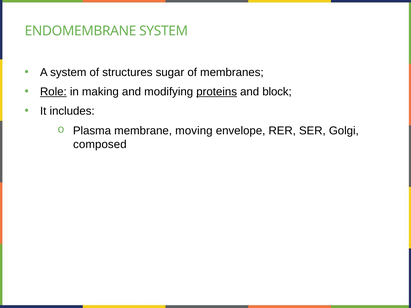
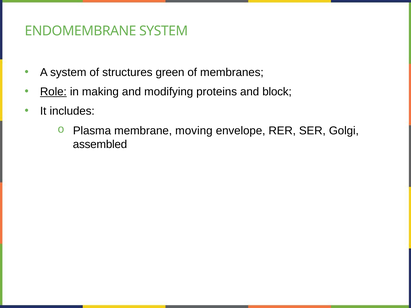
sugar: sugar -> green
proteins underline: present -> none
composed: composed -> assembled
